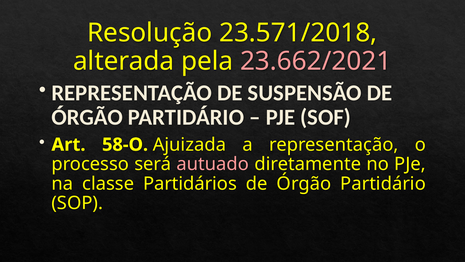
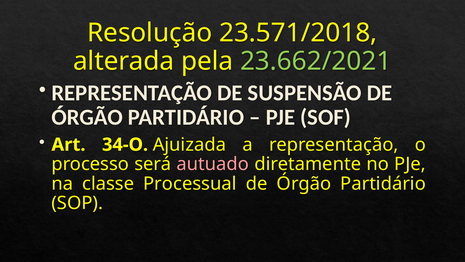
23.662/2021 colour: pink -> light green
58-O: 58-O -> 34-O
Partidários: Partidários -> Processual
